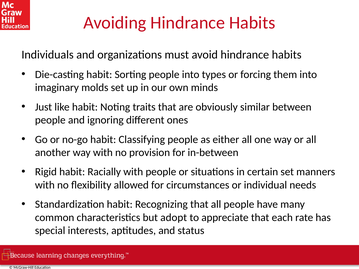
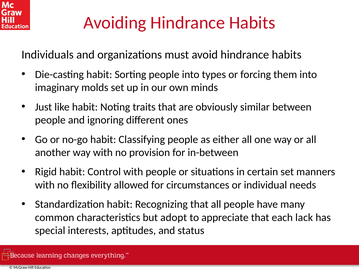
Racially: Racially -> Control
rate: rate -> lack
